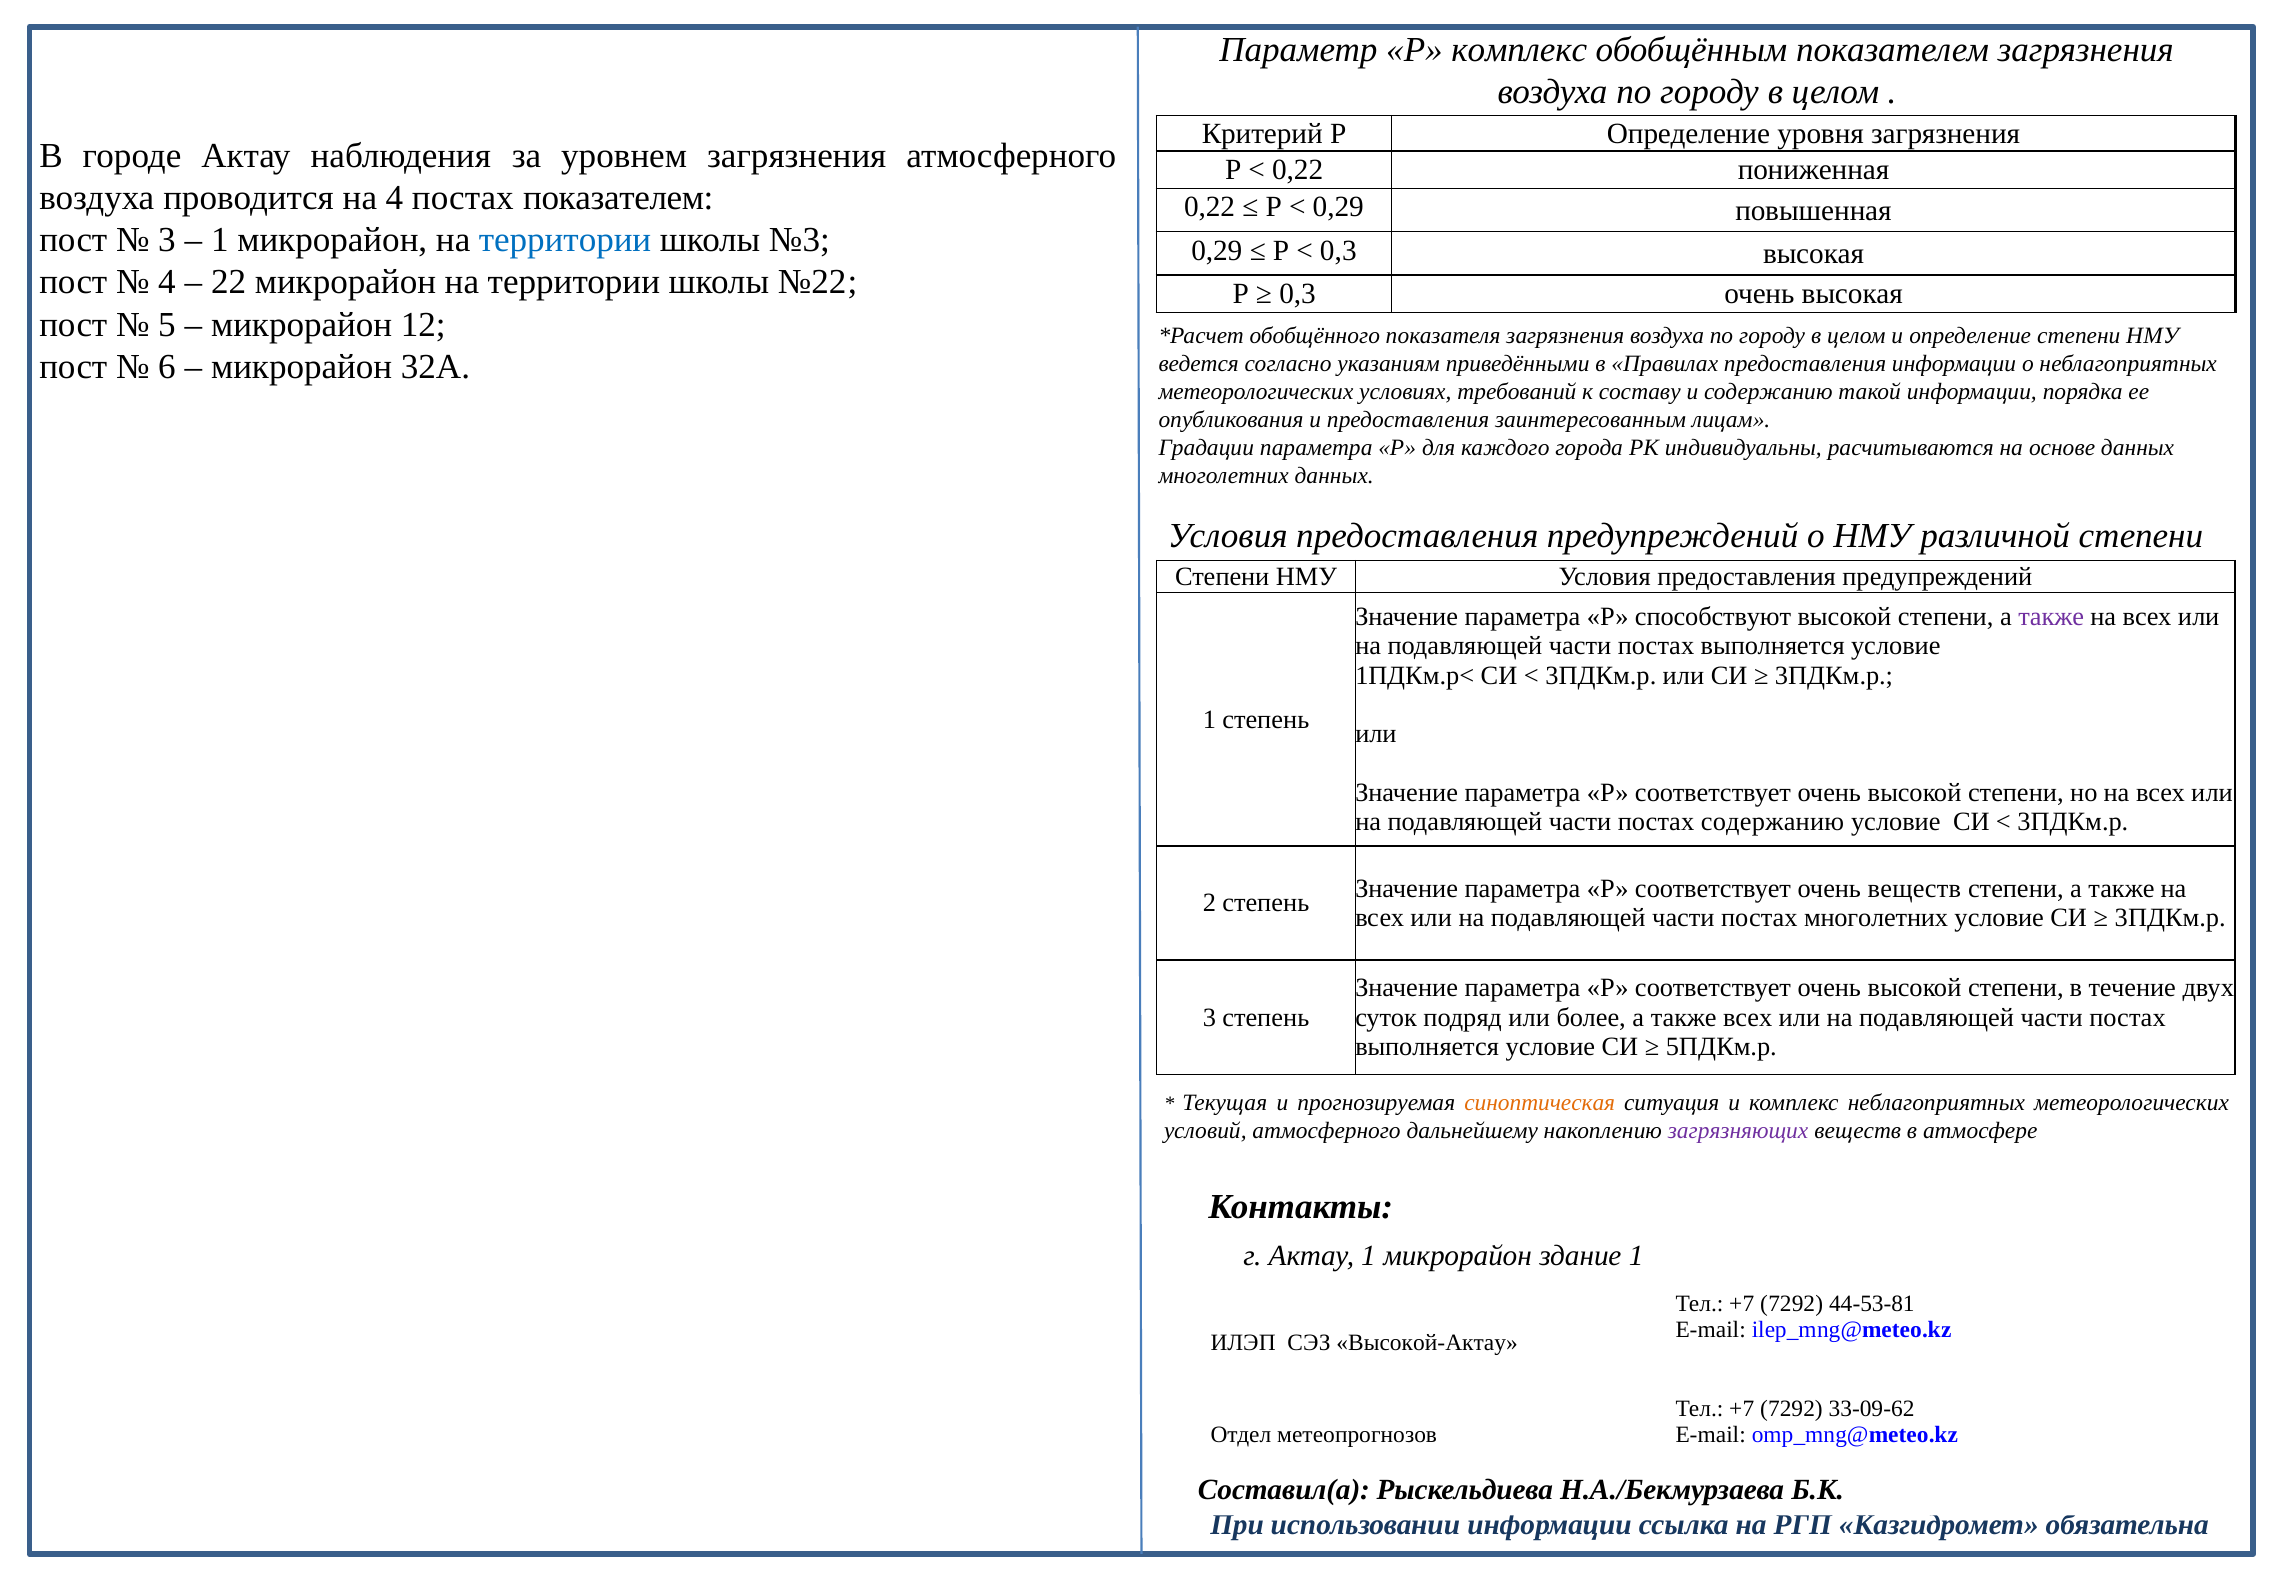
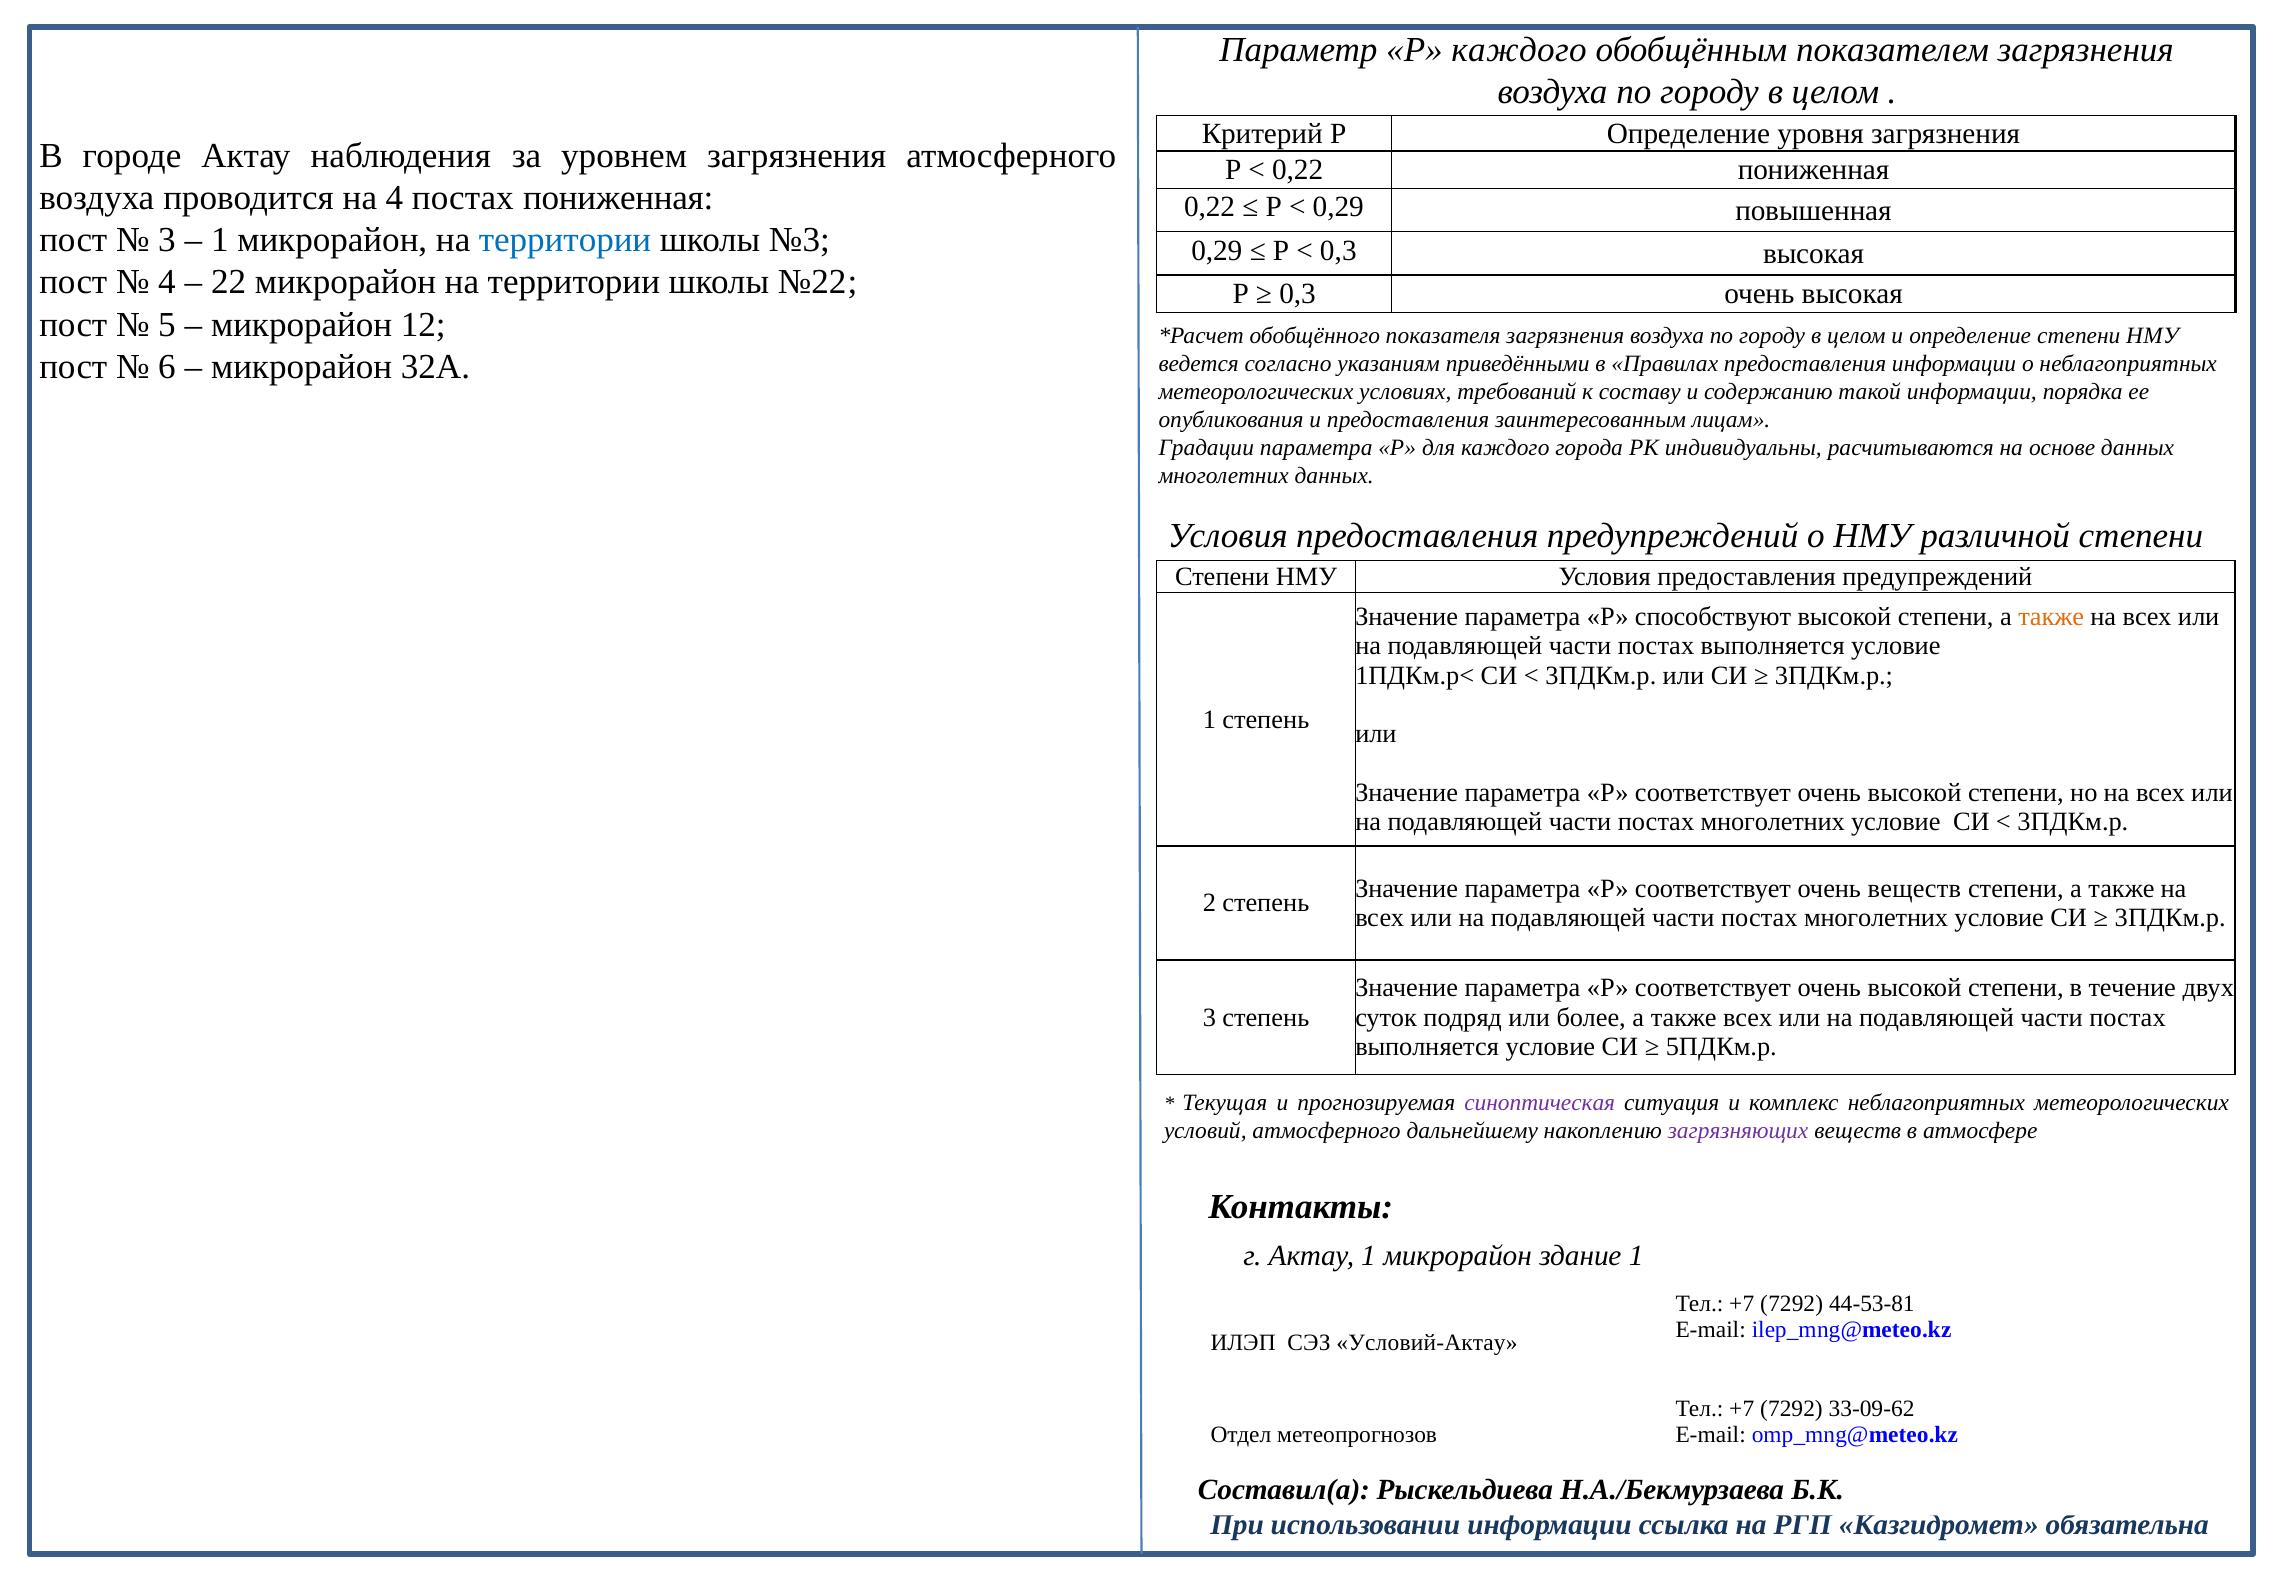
Р комплекс: комплекс -> каждого
постах показателем: показателем -> пониженная
также at (2051, 617) colour: purple -> orange
содержанию at (1773, 821): содержанию -> многолетних
синоптическая colour: orange -> purple
Высокой-Актау: Высокой-Актау -> Условий-Актау
